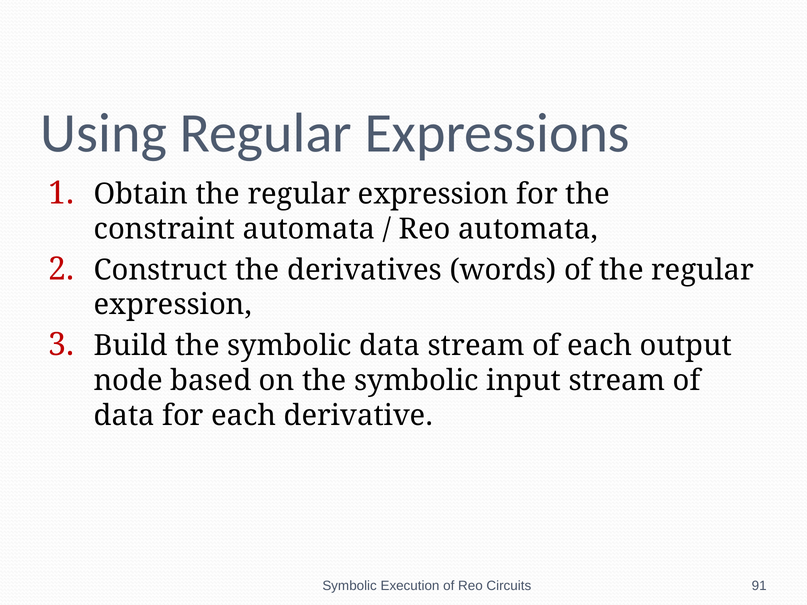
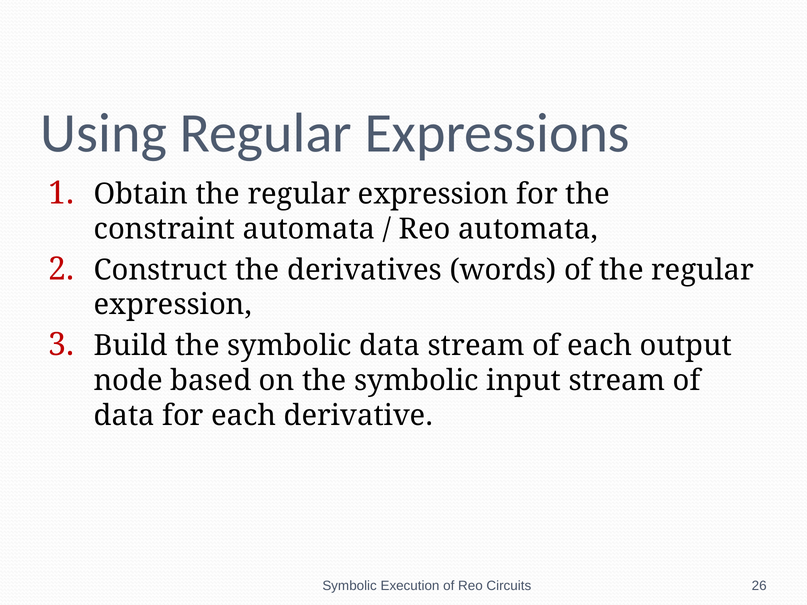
91: 91 -> 26
